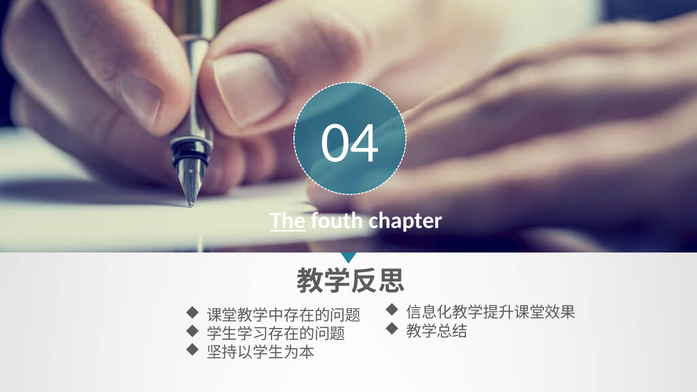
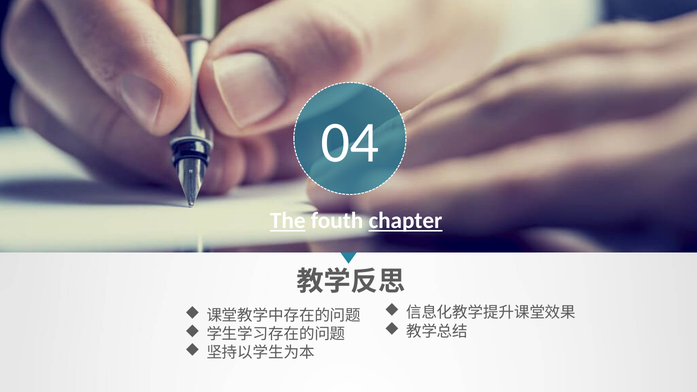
chapter underline: none -> present
